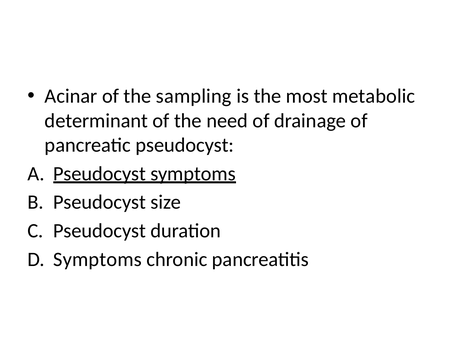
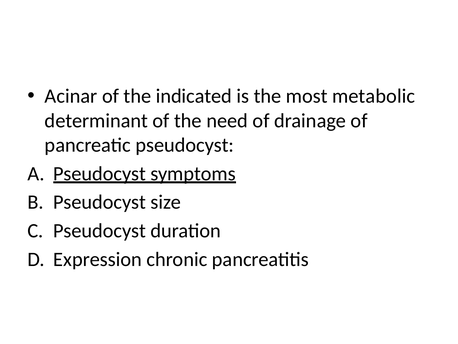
sampling: sampling -> indicated
Symptoms at (98, 259): Symptoms -> Expression
